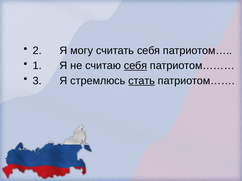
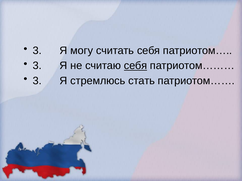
2 at (37, 51): 2 -> 3
1 at (37, 66): 1 -> 3
стать underline: present -> none
